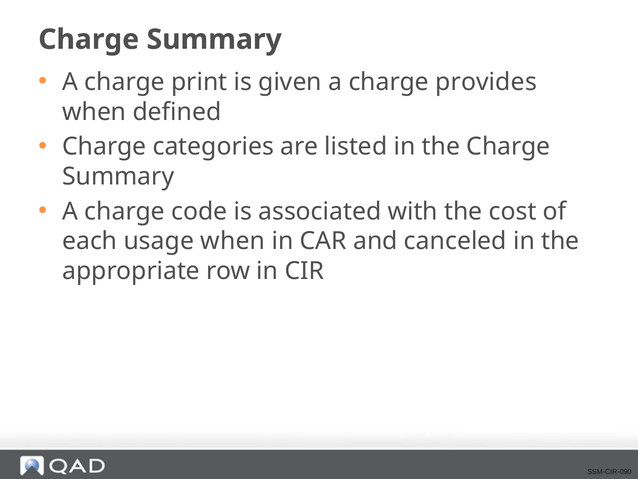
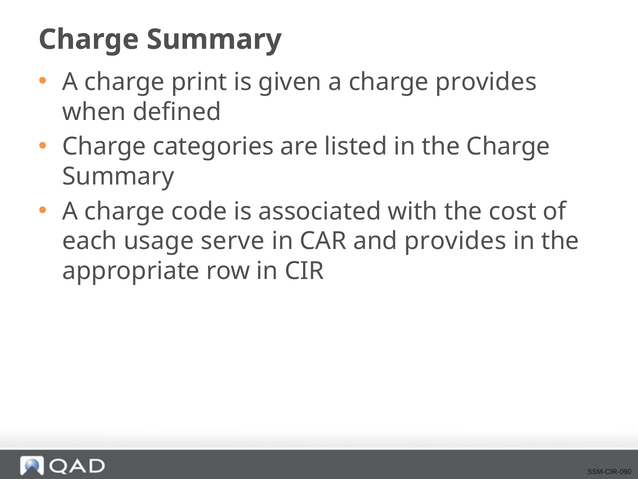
usage when: when -> serve
and canceled: canceled -> provides
